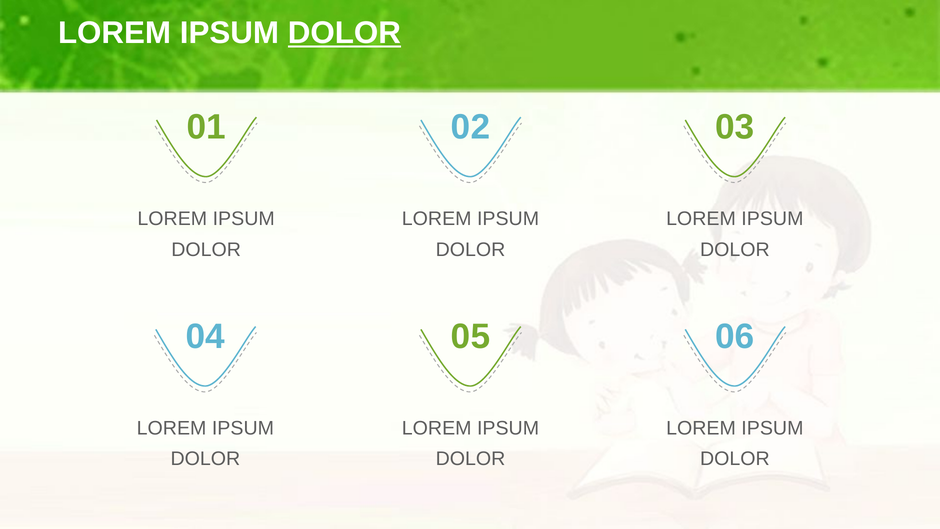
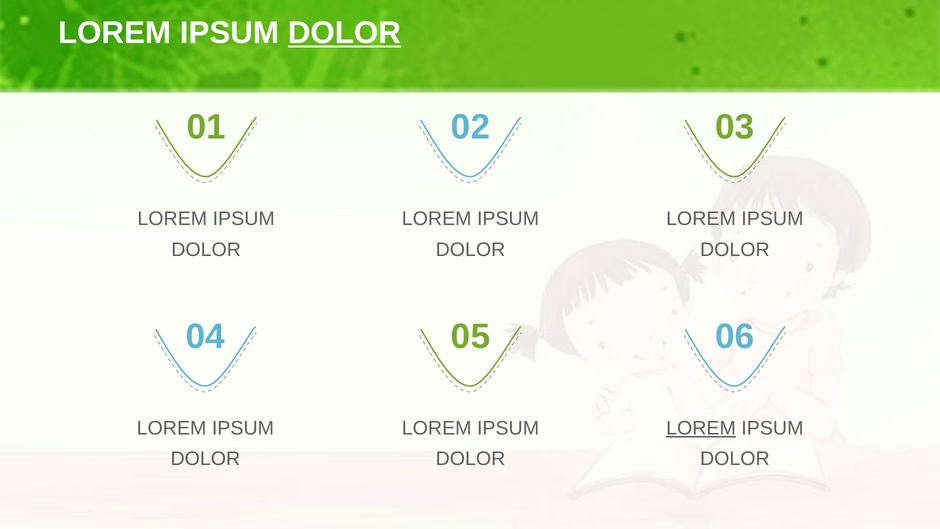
LOREM at (701, 428) underline: none -> present
